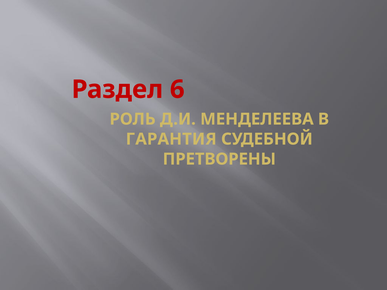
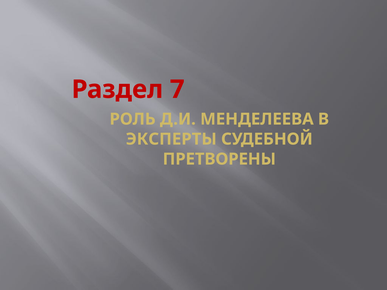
6: 6 -> 7
ГАРАНТИЯ: ГАРАНТИЯ -> ЭКСПЕРТЫ
